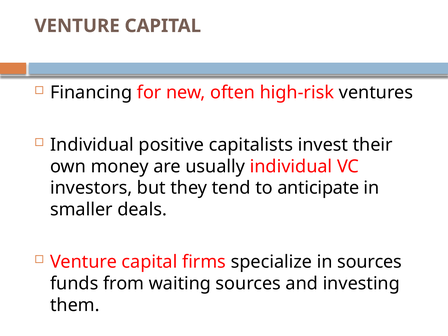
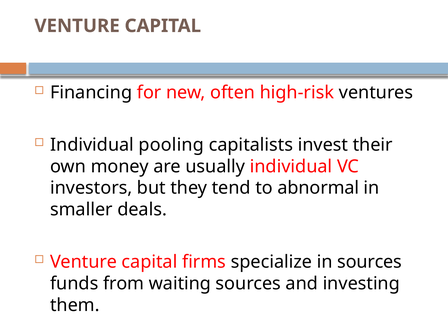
positive: positive -> pooling
anticipate: anticipate -> abnormal
